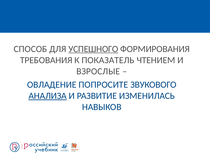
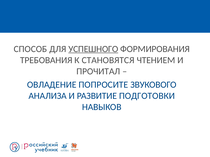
ПОКАЗАТЕЛЬ: ПОКАЗАТЕЛЬ -> СТАНОВЯТСЯ
ВЗРОСЛЫЕ: ВЗРОСЛЫЕ -> ПРОЧИТАЛ
АНАЛИЗА underline: present -> none
ИЗМЕНИЛАСЬ: ИЗМЕНИЛАСЬ -> ПОДГОТОВКИ
